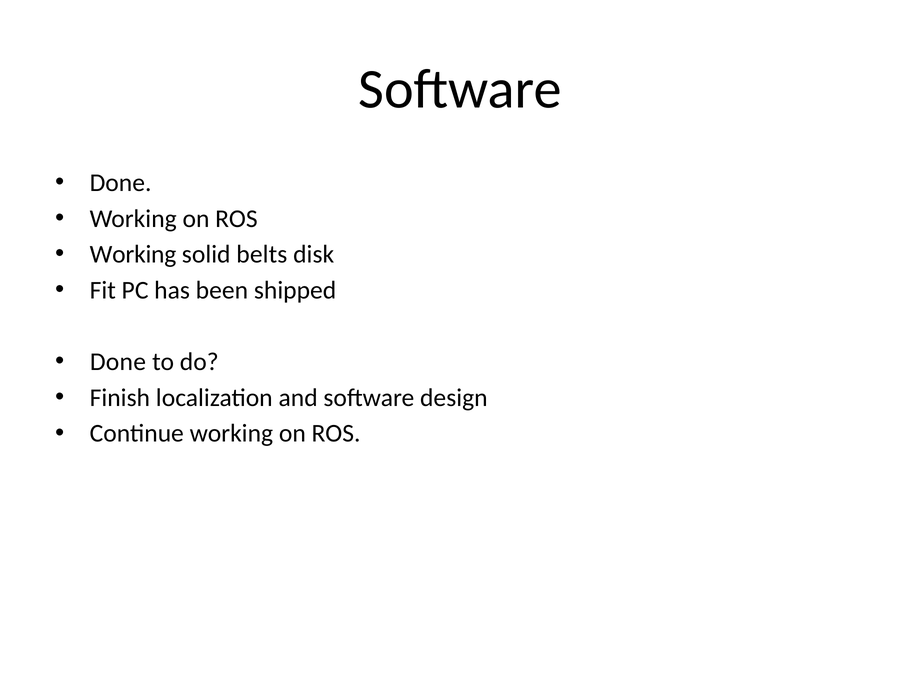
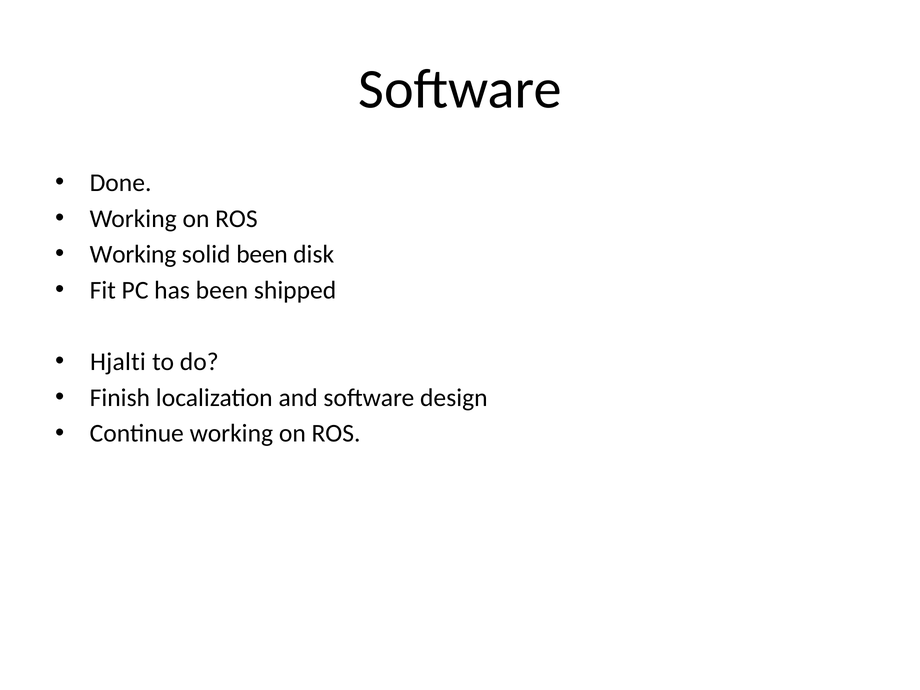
solid belts: belts -> been
Done at (118, 362): Done -> Hjalti
